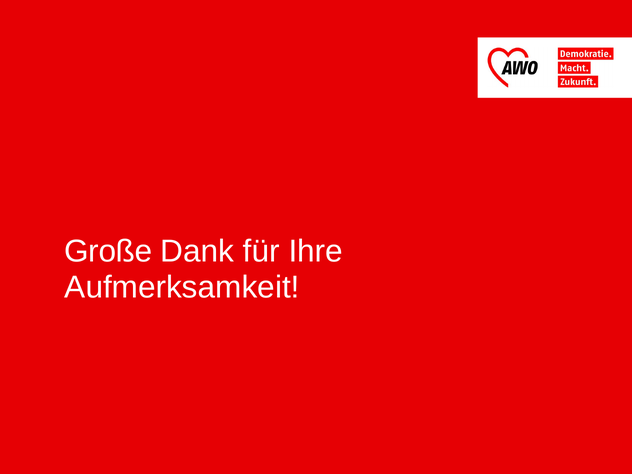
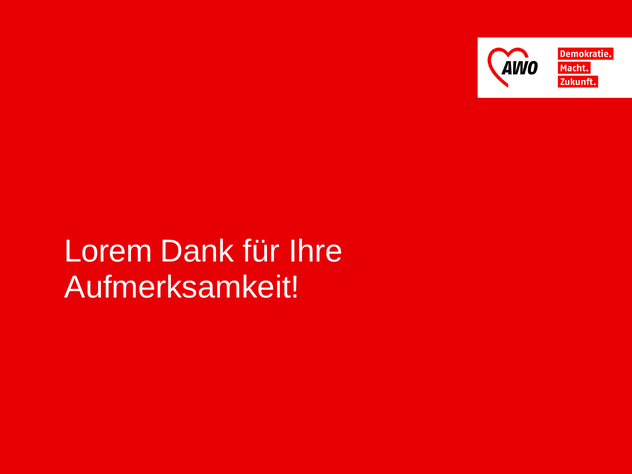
Große: Große -> Lorem
